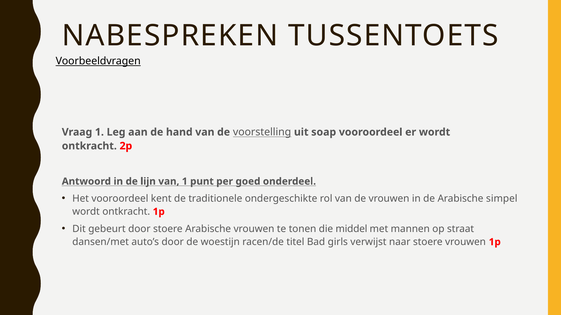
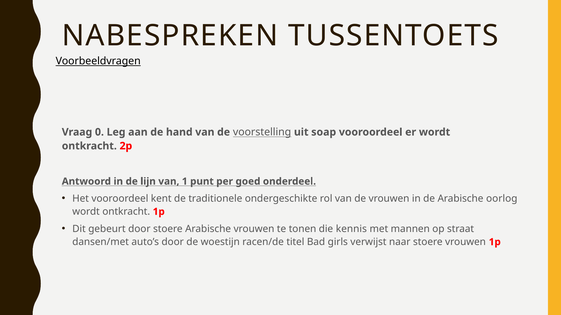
Vraag 1: 1 -> 0
simpel: simpel -> oorlog
middel: middel -> kennis
